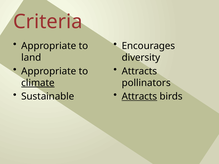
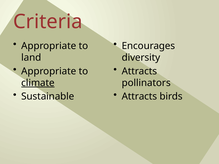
Attracts at (139, 97) underline: present -> none
